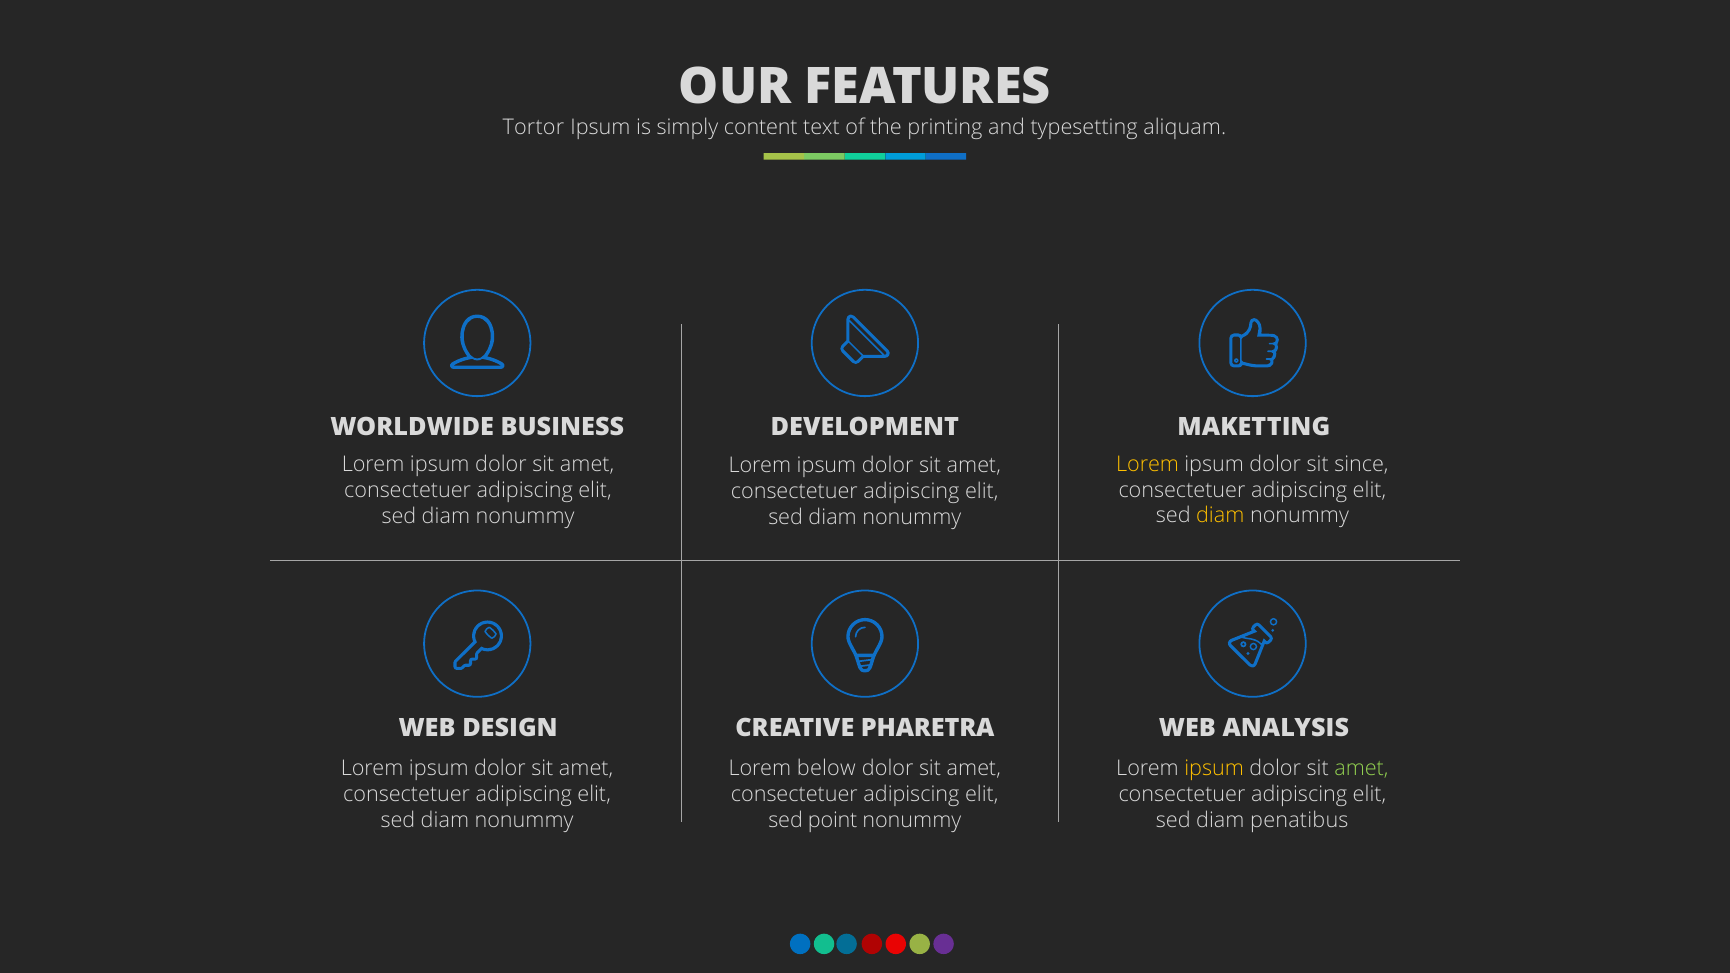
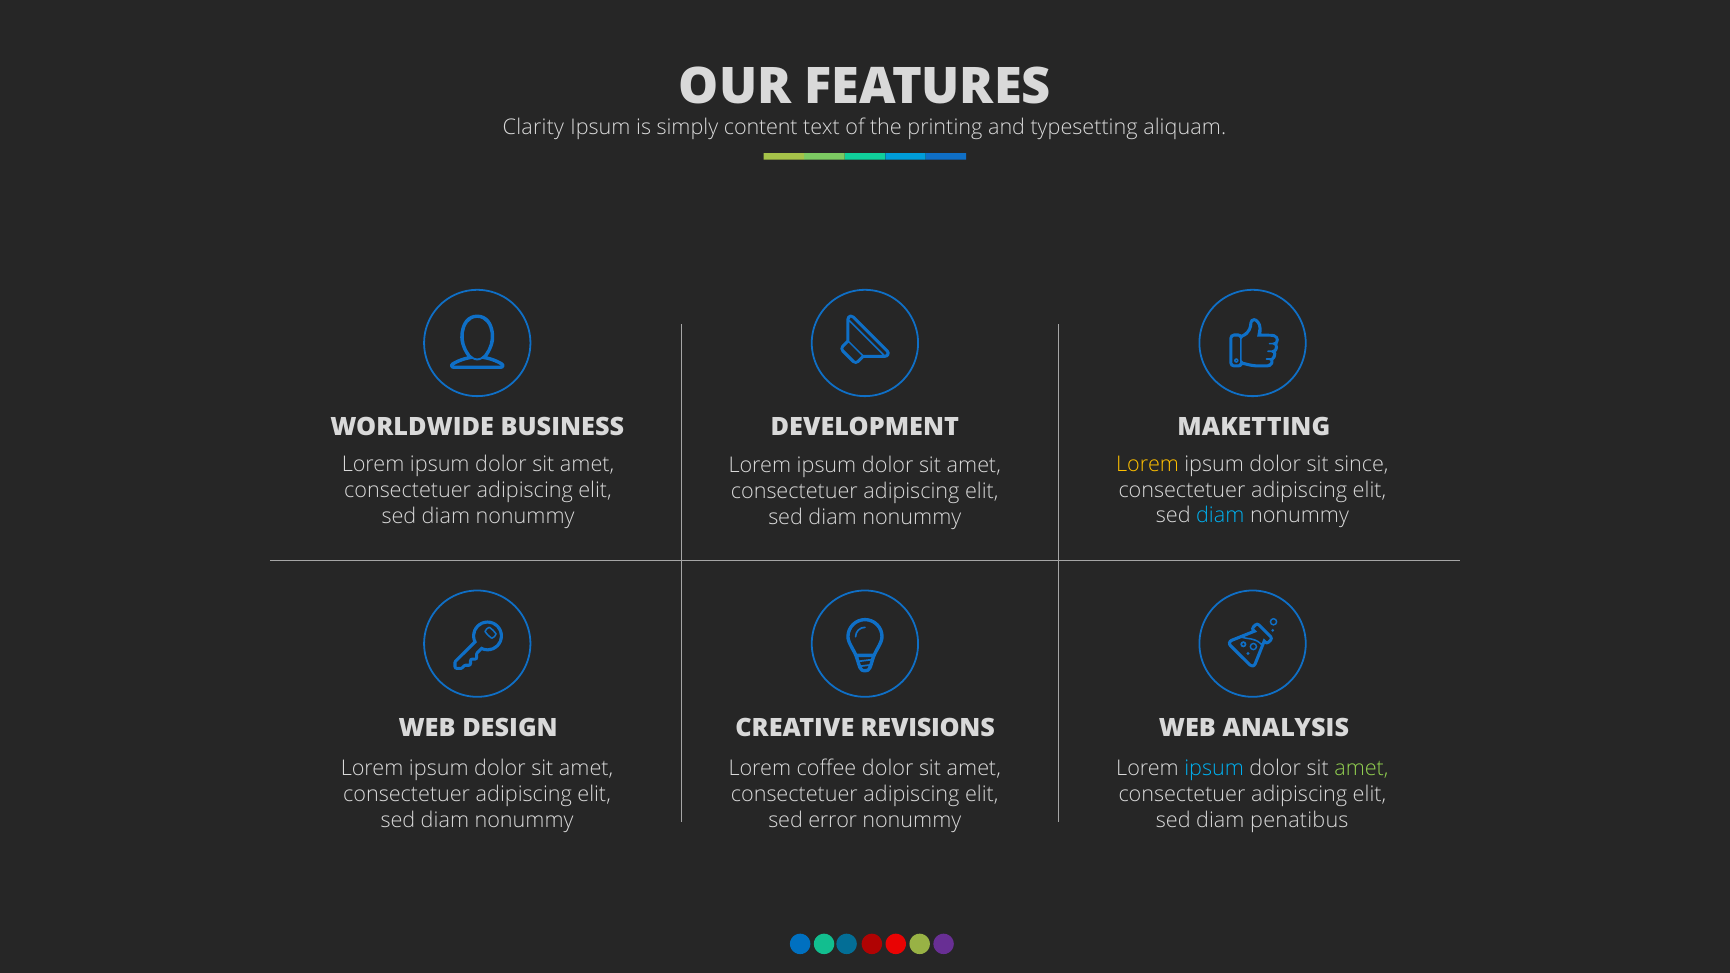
Tortor: Tortor -> Clarity
diam at (1220, 516) colour: yellow -> light blue
PHARETRA: PHARETRA -> REVISIONS
below: below -> coffee
ipsum at (1214, 769) colour: yellow -> light blue
point: point -> error
